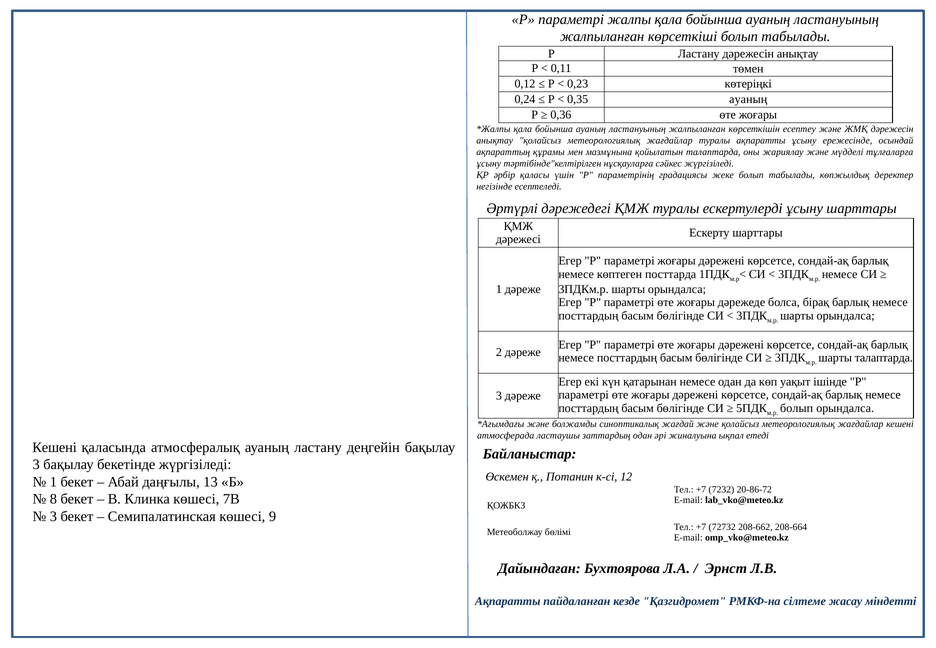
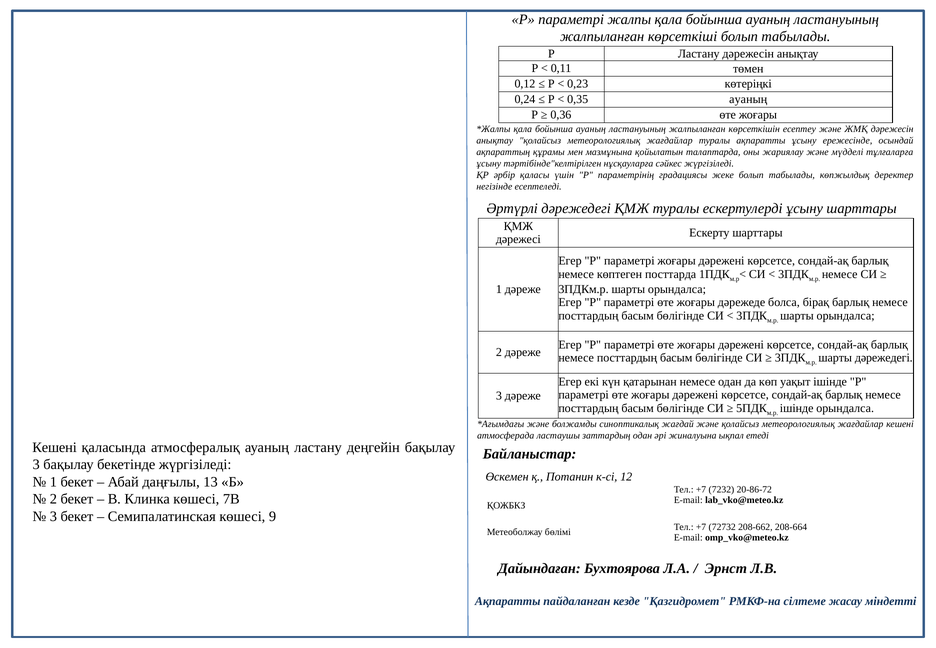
шарты талаптарда: талаптарда -> дәрежедегі
болып at (797, 408): болып -> ішінде
8 at (53, 499): 8 -> 2
